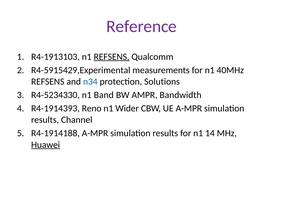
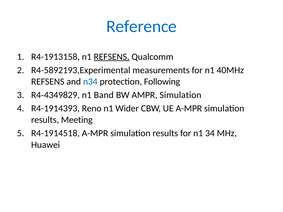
Reference colour: purple -> blue
R4-1913103: R4-1913103 -> R4-1913158
R4-5915429,Experimental: R4-5915429,Experimental -> R4-5892193,Experimental
Solutions: Solutions -> Following
R4-5234330: R4-5234330 -> R4-4349829
AMPR Bandwidth: Bandwidth -> Simulation
Channel: Channel -> Meeting
R4-1914188: R4-1914188 -> R4-1914518
14: 14 -> 34
Huawei underline: present -> none
